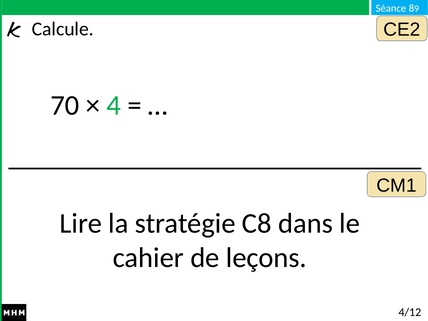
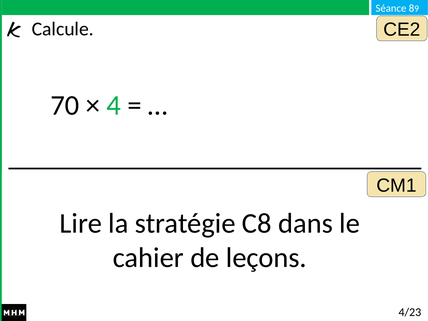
4/12: 4/12 -> 4/23
